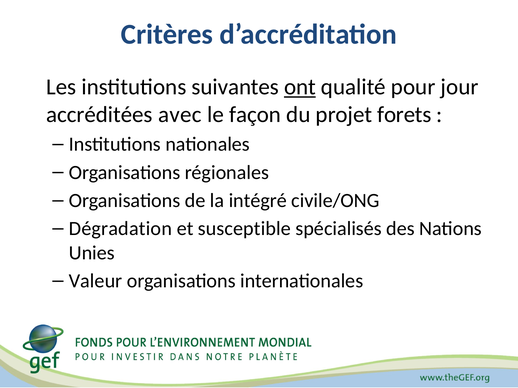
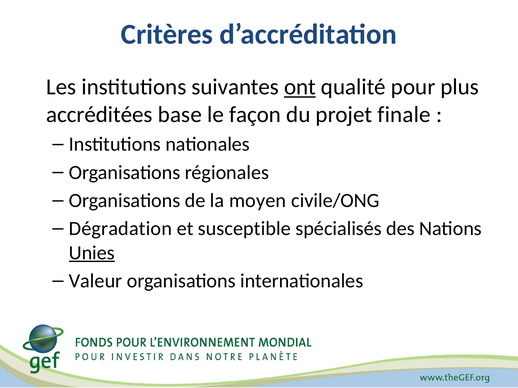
jour: jour -> plus
avec: avec -> base
forets: forets -> finale
intégré: intégré -> moyen
Unies underline: none -> present
